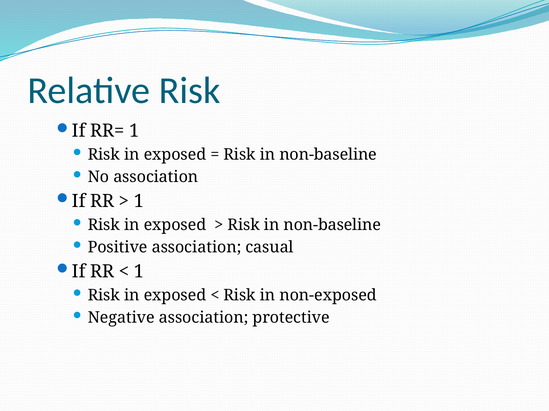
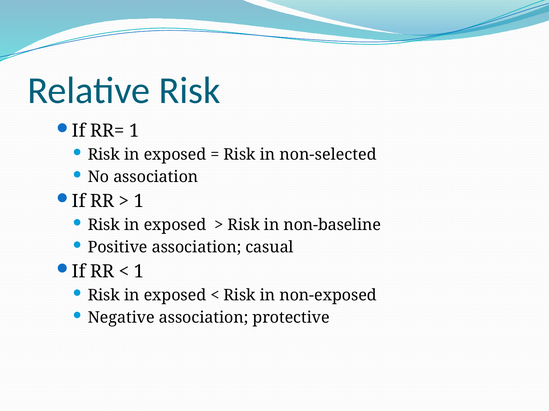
non-baseline at (328, 155): non-baseline -> non-selected
